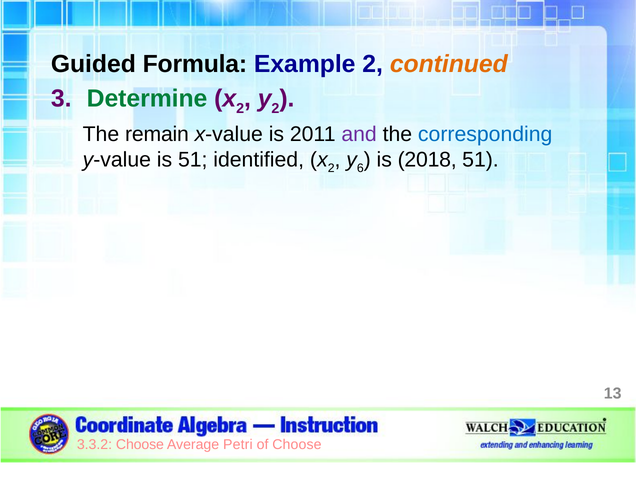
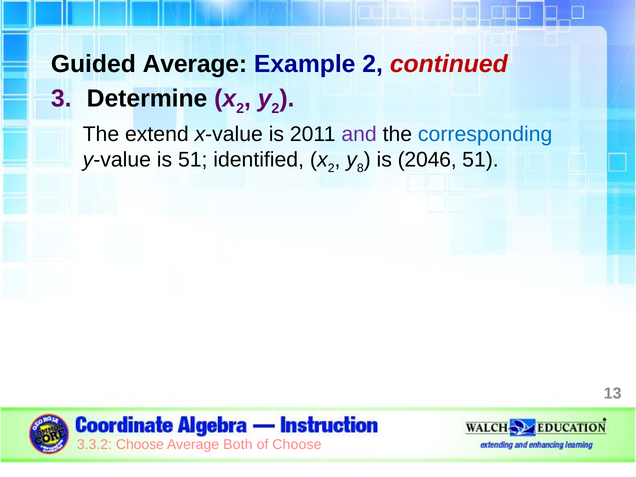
Guided Formula: Formula -> Average
continued colour: orange -> red
Determine colour: green -> black
remain: remain -> extend
6: 6 -> 8
2018: 2018 -> 2046
Petri: Petri -> Both
